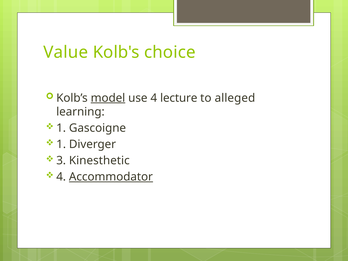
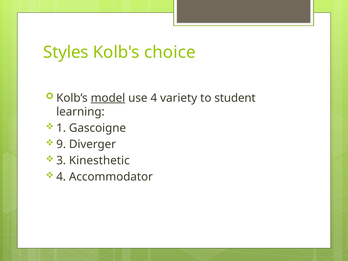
Value: Value -> Styles
lecture: lecture -> variety
alleged: alleged -> student
1 at (61, 144): 1 -> 9
Accommodator underline: present -> none
